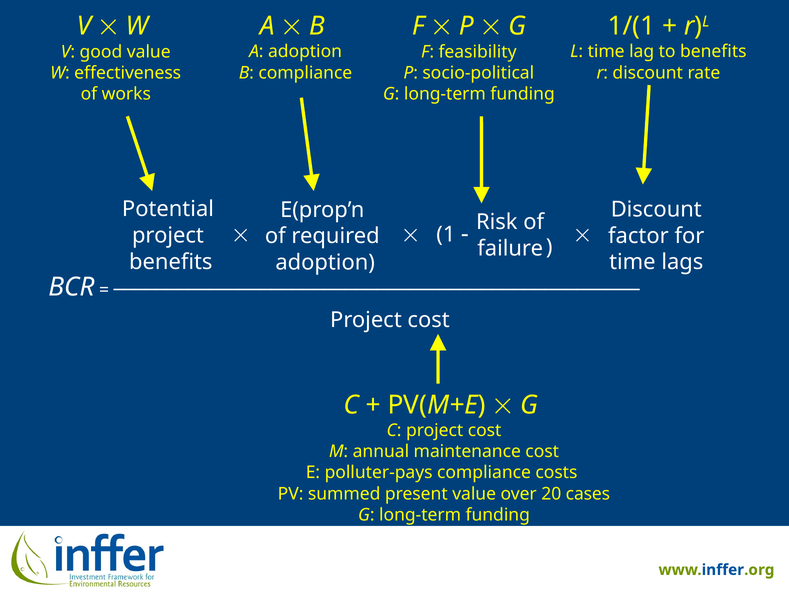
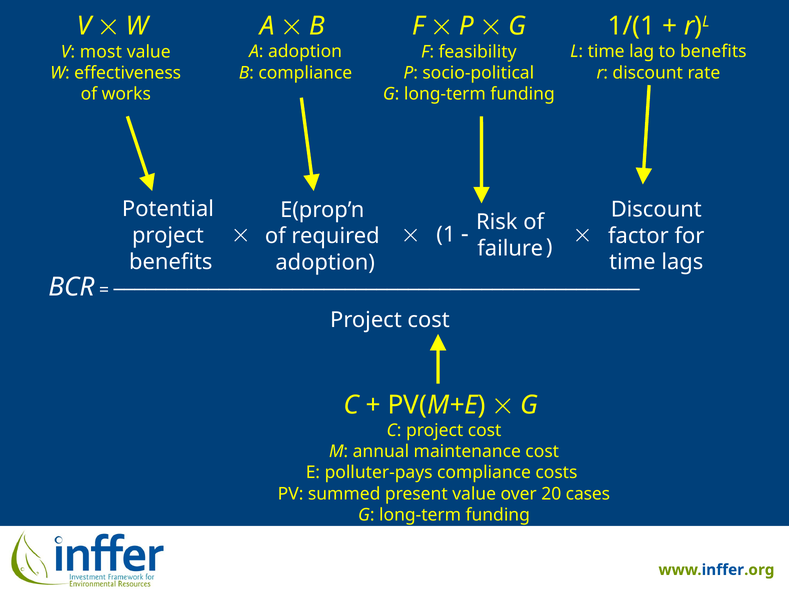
good: good -> most
